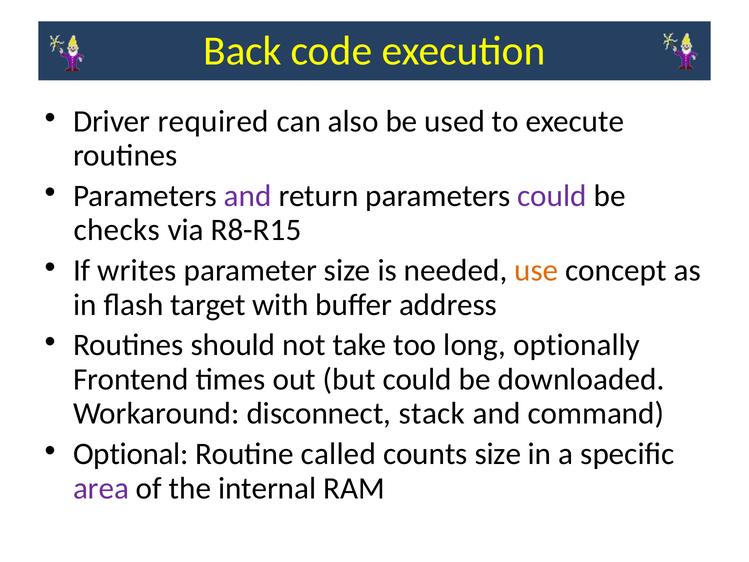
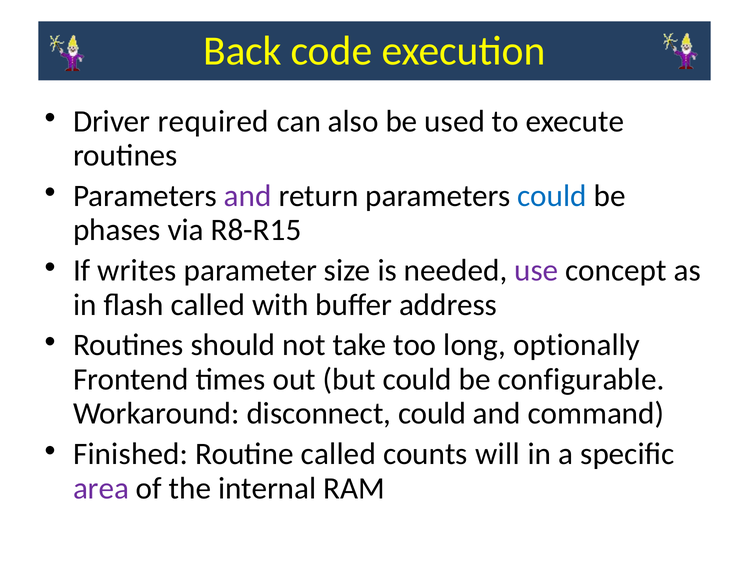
could at (552, 196) colour: purple -> blue
checks: checks -> phases
use colour: orange -> purple
flash target: target -> called
downloaded: downloaded -> configurable
disconnect stack: stack -> could
Optional: Optional -> Finished
counts size: size -> will
